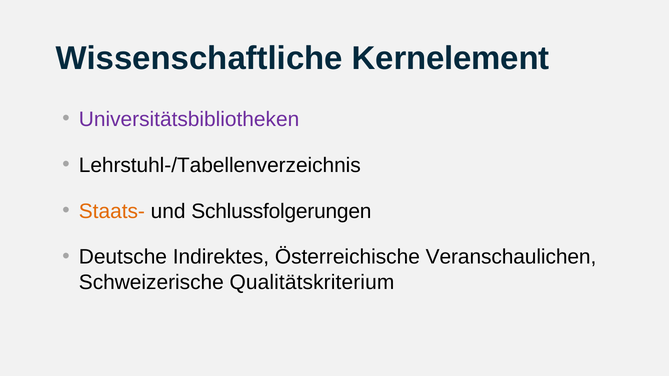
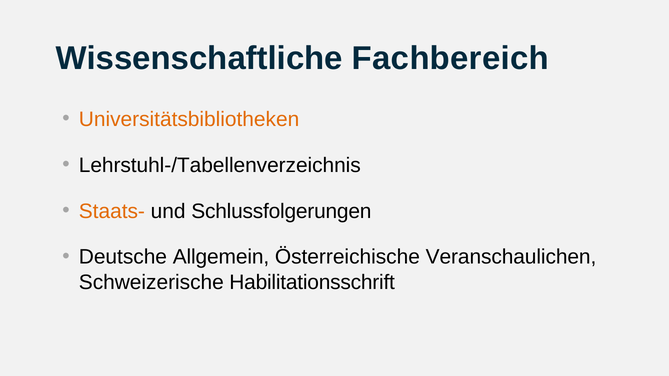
Kernelement: Kernelement -> Fachbereich
Universitätsbibliotheken colour: purple -> orange
Indirektes: Indirektes -> Allgemein
Qualitätskriterium: Qualitätskriterium -> Habilitationsschrift
